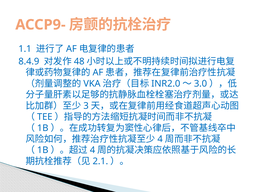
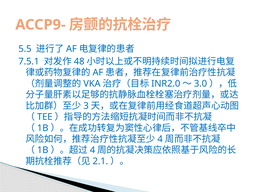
1.1: 1.1 -> 5.5
8.4.9: 8.4.9 -> 7.5.1
